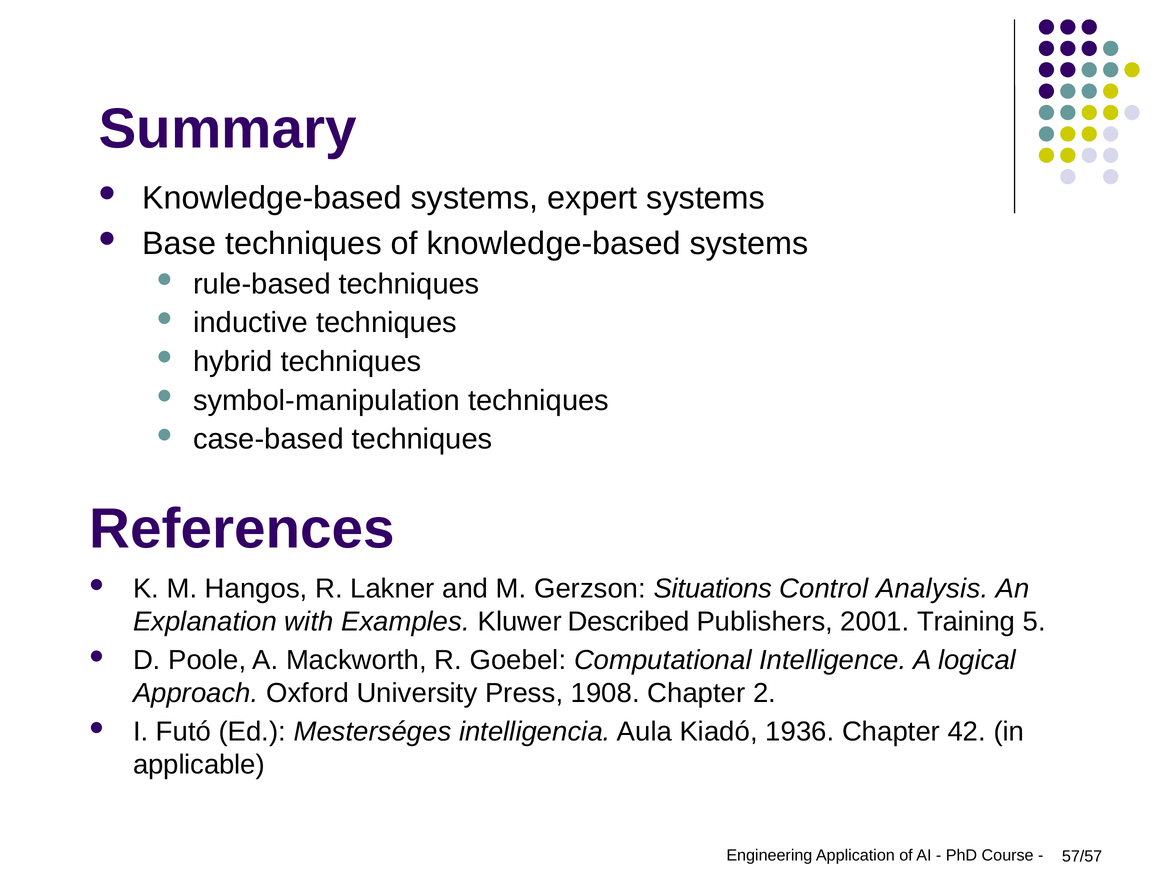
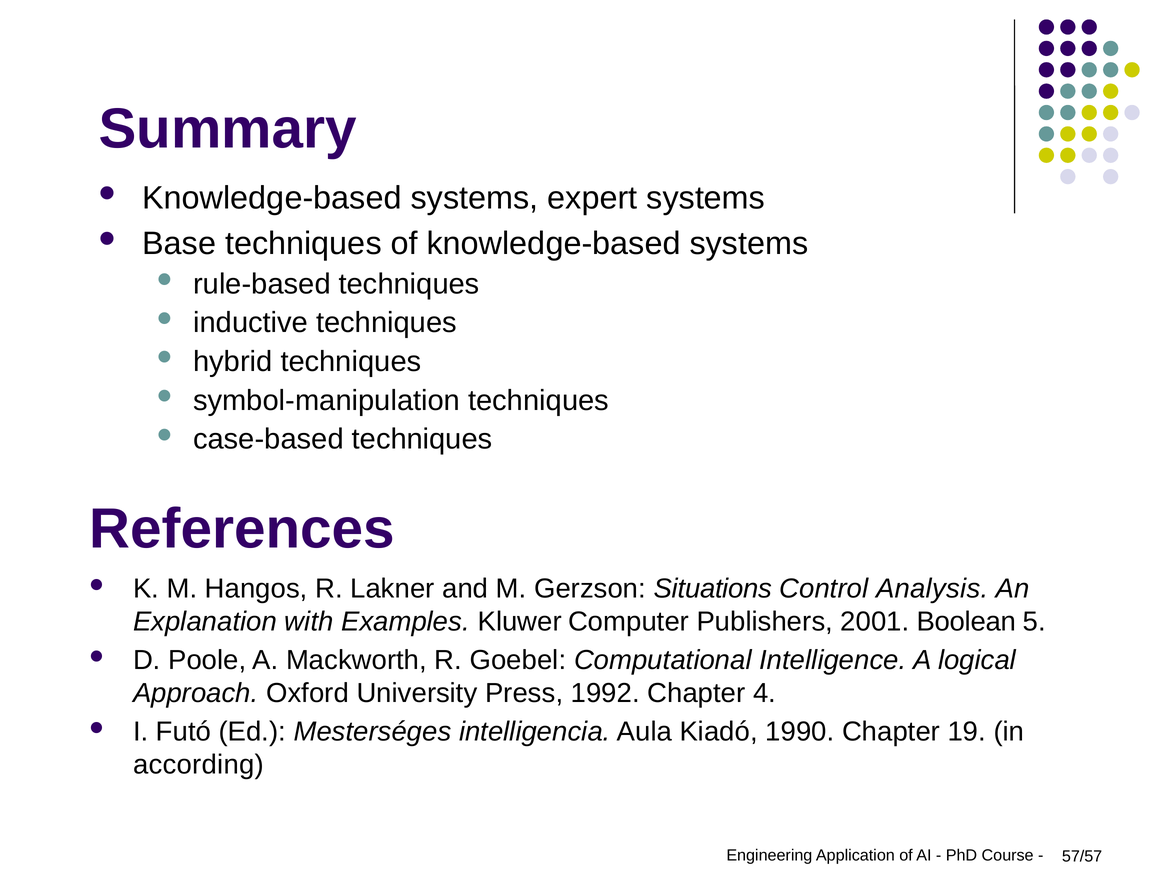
Described: Described -> Computer
Training: Training -> Boolean
1908: 1908 -> 1992
2: 2 -> 4
1936: 1936 -> 1990
42: 42 -> 19
applicable: applicable -> according
